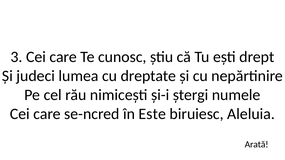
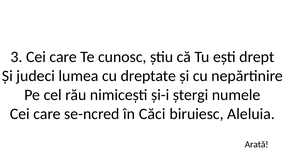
Este: Este -> Căci
